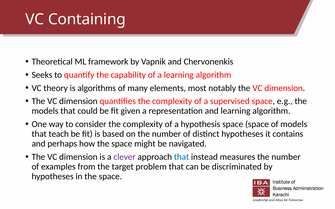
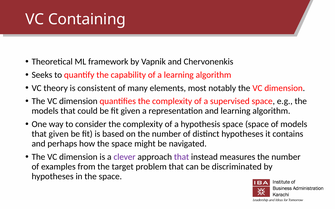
algorithms: algorithms -> consistent
that teach: teach -> given
that at (182, 157) colour: blue -> purple
